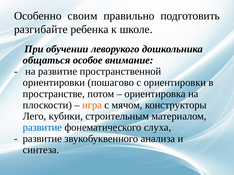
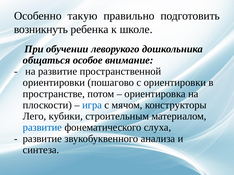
своим: своим -> такую
разгибайте: разгибайте -> возникнуть
игра colour: orange -> blue
